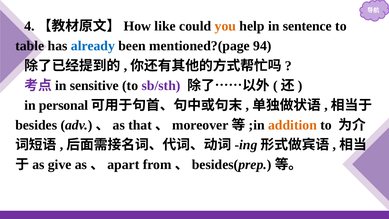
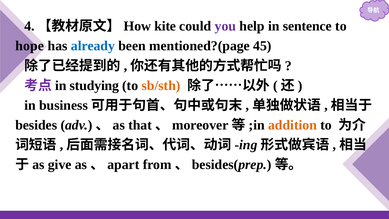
like: like -> kite
you colour: orange -> purple
table: table -> hope
94: 94 -> 45
sensitive: sensitive -> studying
sb/sth colour: purple -> orange
personal: personal -> business
